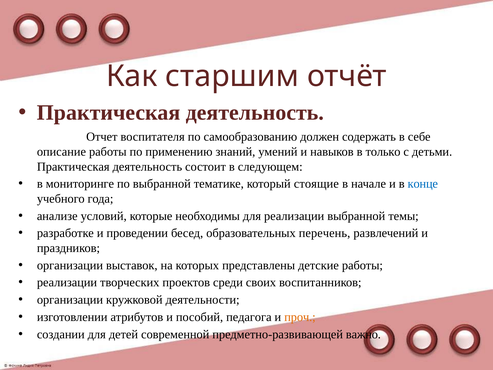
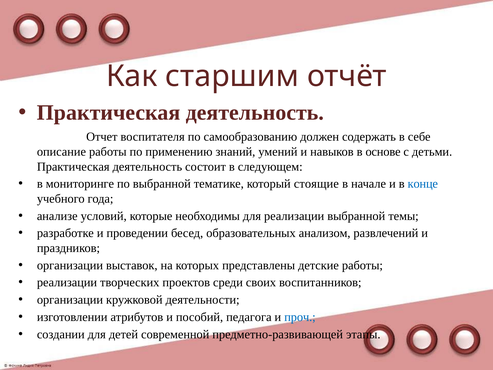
только: только -> основе
перечень: перечень -> анализом
проч colour: orange -> blue
важно: важно -> этапы
